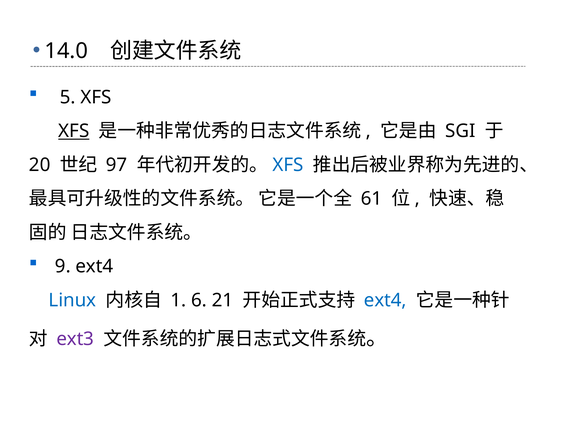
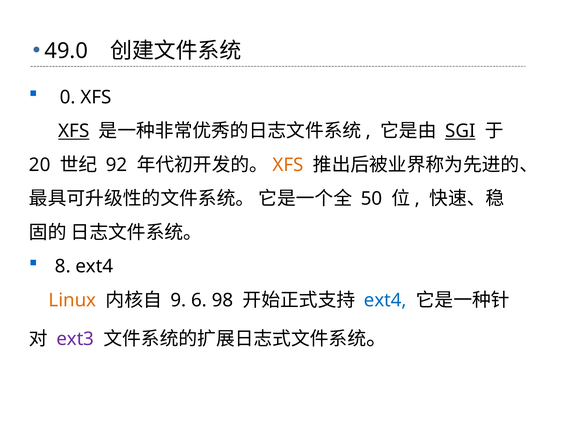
14.0: 14.0 -> 49.0
5: 5 -> 0
SGI underline: none -> present
97: 97 -> 92
XFS at (288, 165) colour: blue -> orange
61: 61 -> 50
9: 9 -> 8
Linux colour: blue -> orange
1: 1 -> 9
21: 21 -> 98
